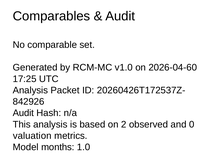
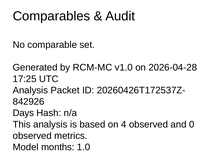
2026-04-60: 2026-04-60 -> 2026-04-28
Audit at (23, 113): Audit -> Days
2: 2 -> 4
valuation at (32, 136): valuation -> observed
